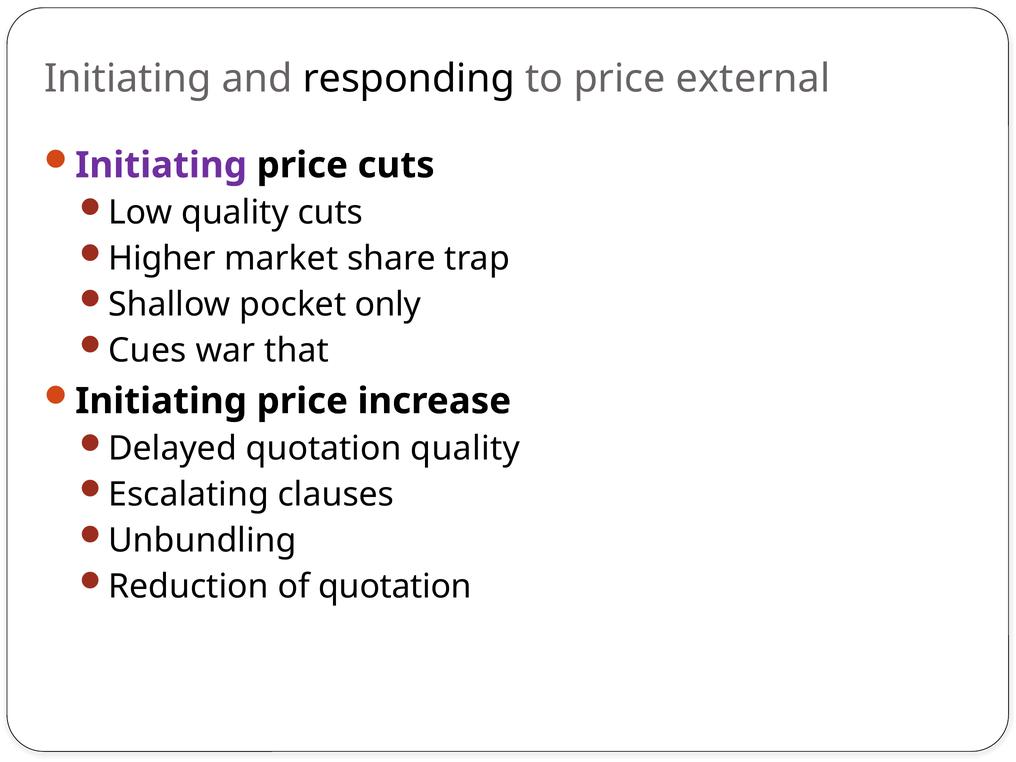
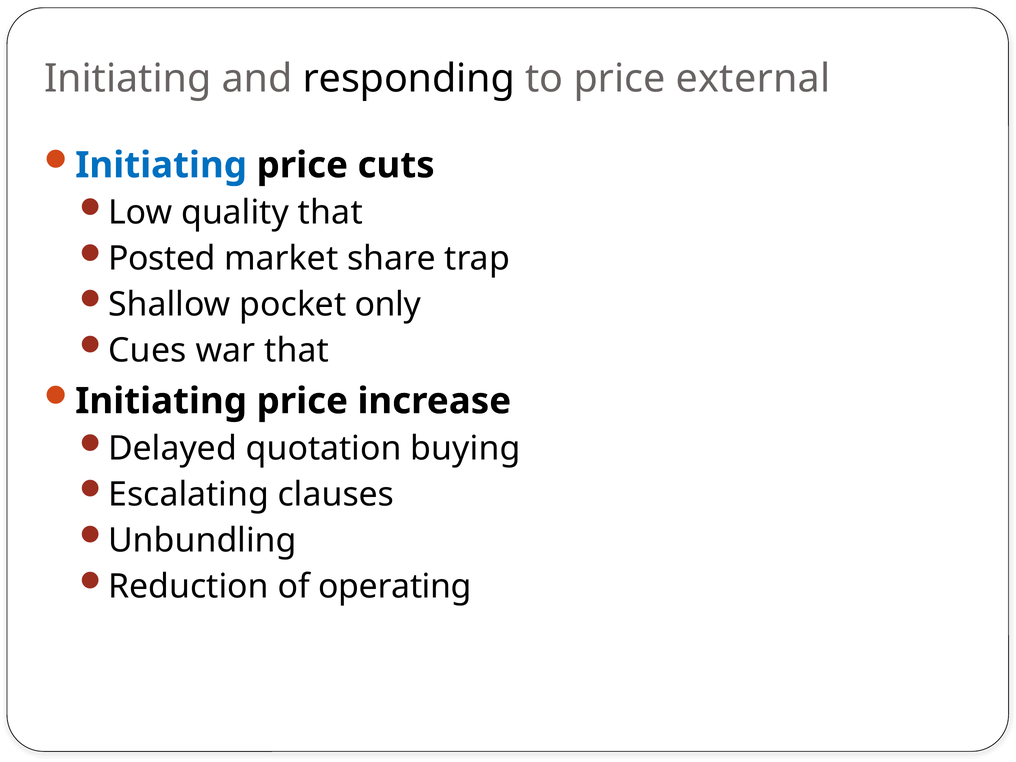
Initiating at (161, 165) colour: purple -> blue
quality cuts: cuts -> that
Higher: Higher -> Posted
quotation quality: quality -> buying
of quotation: quotation -> operating
